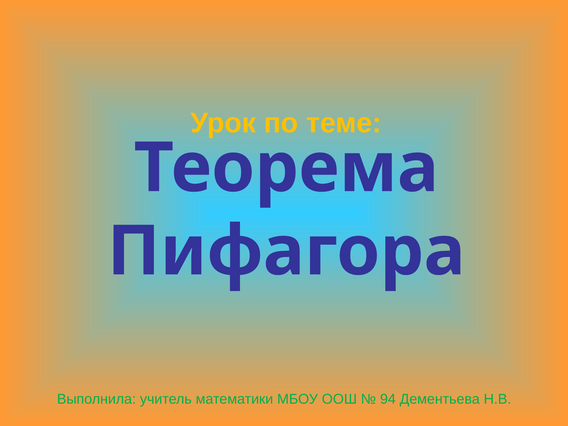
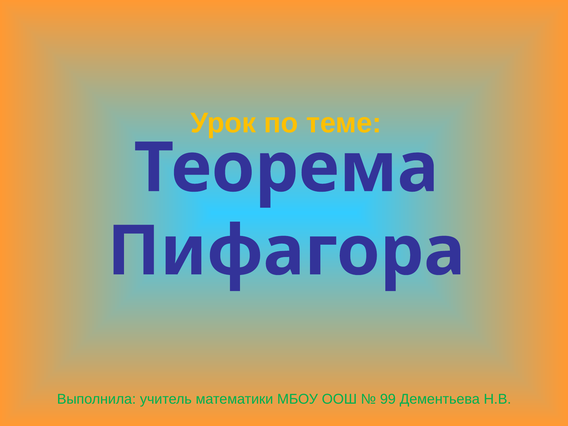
94: 94 -> 99
